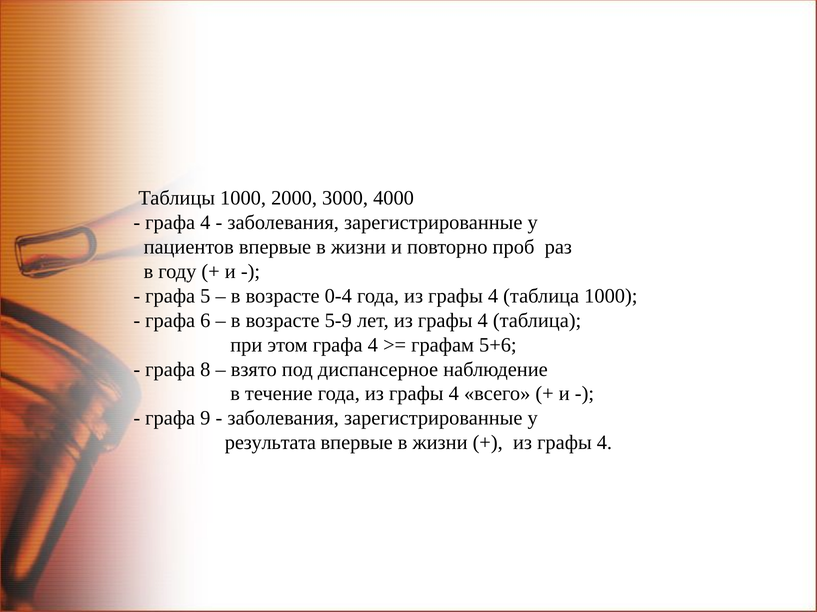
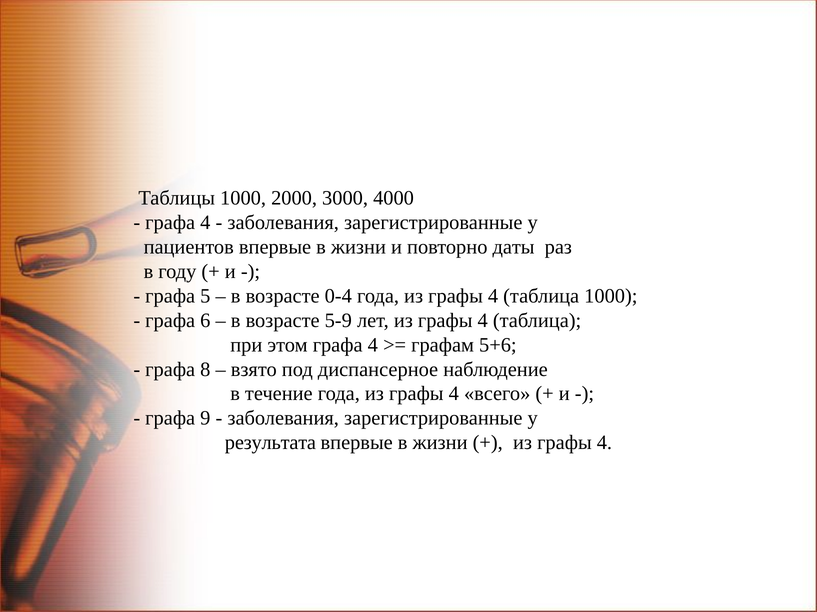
проб: проб -> даты
